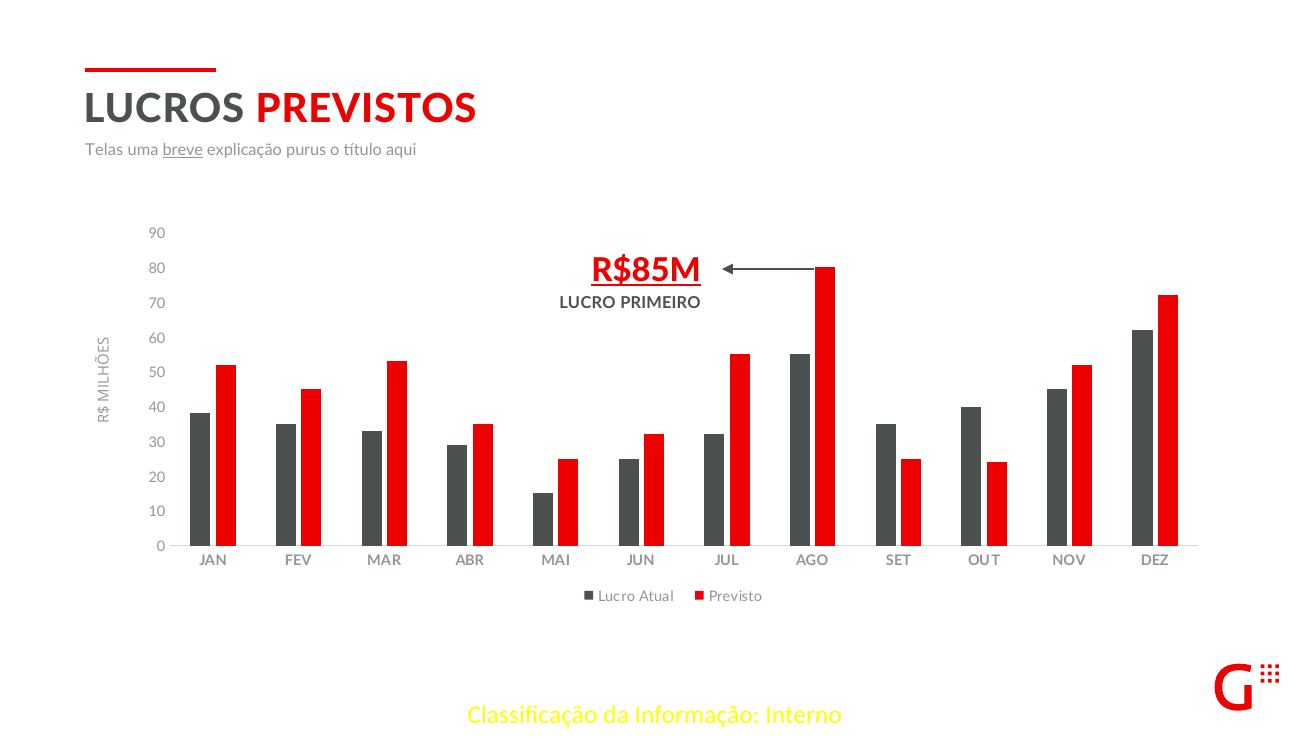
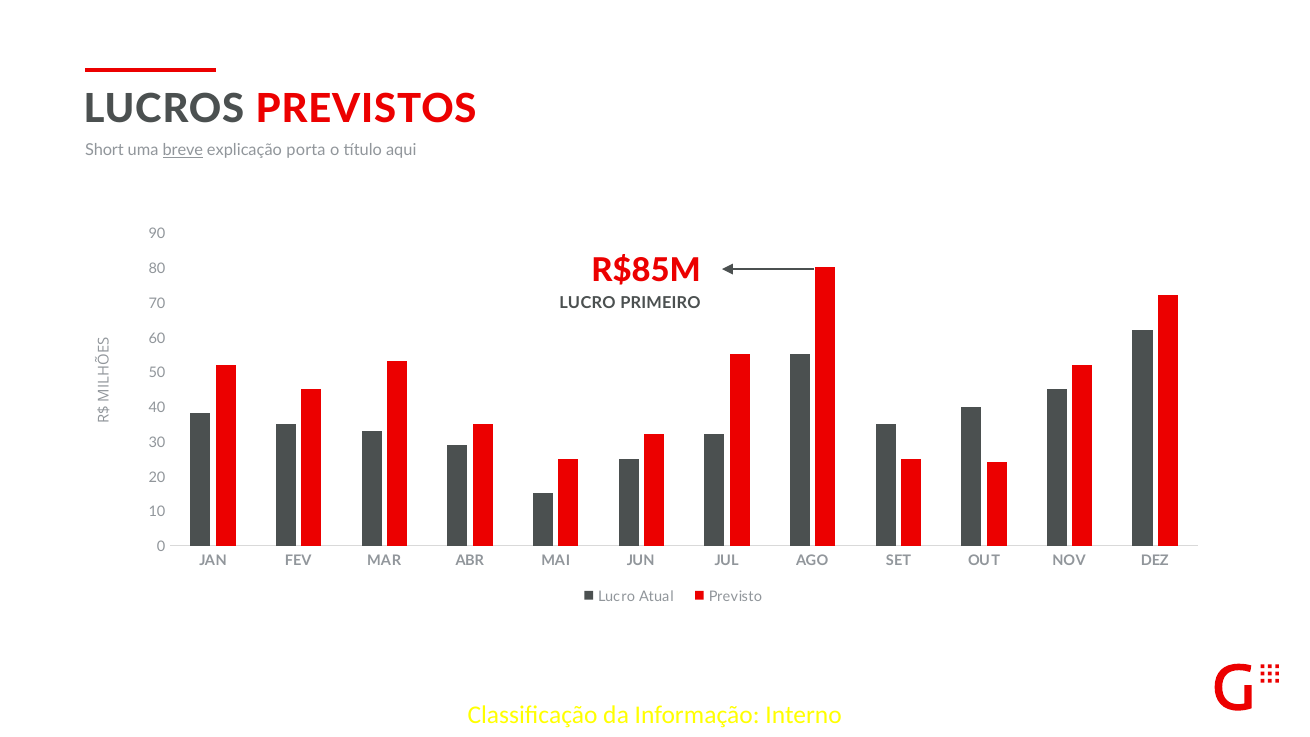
Telas: Telas -> Short
purus: purus -> porta
R$85M underline: present -> none
